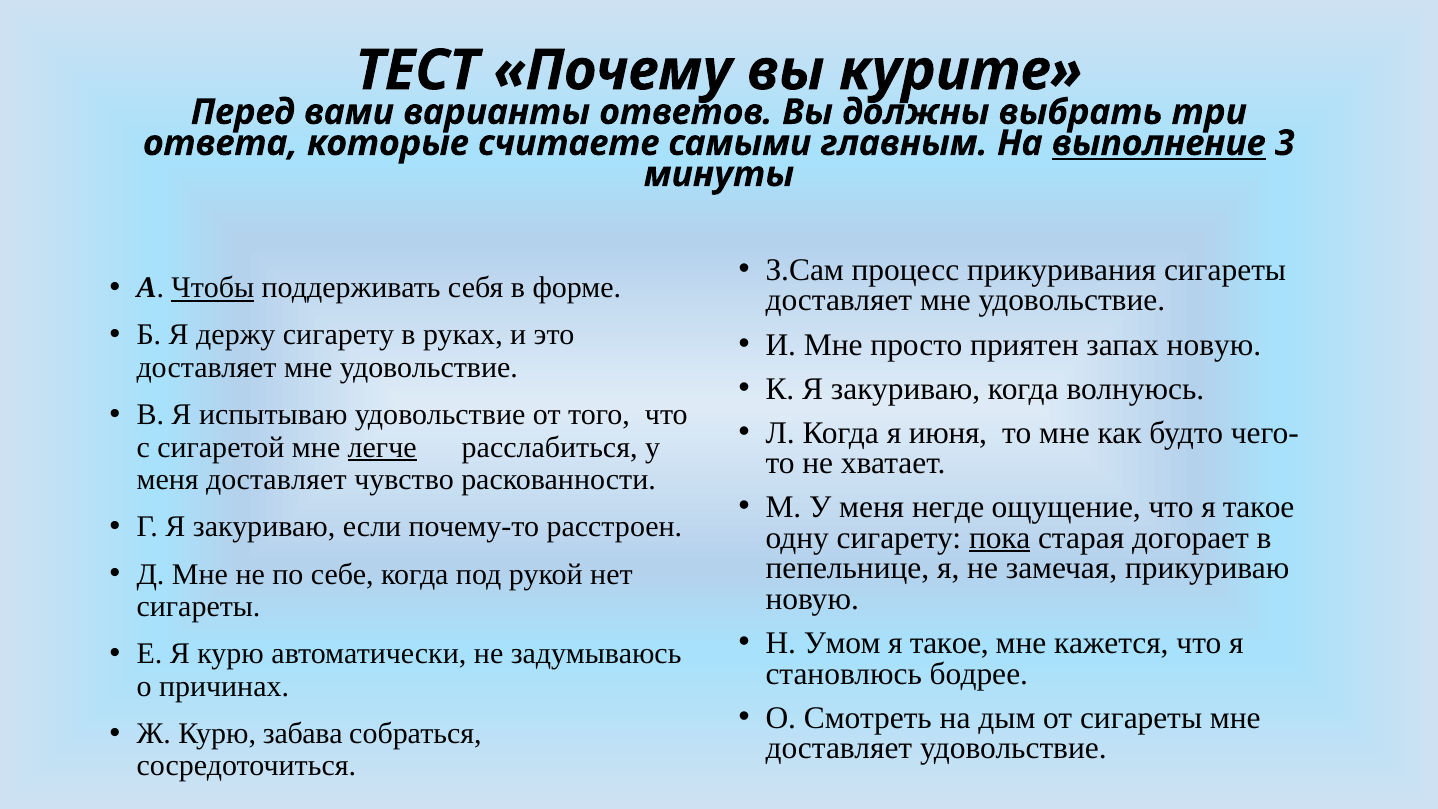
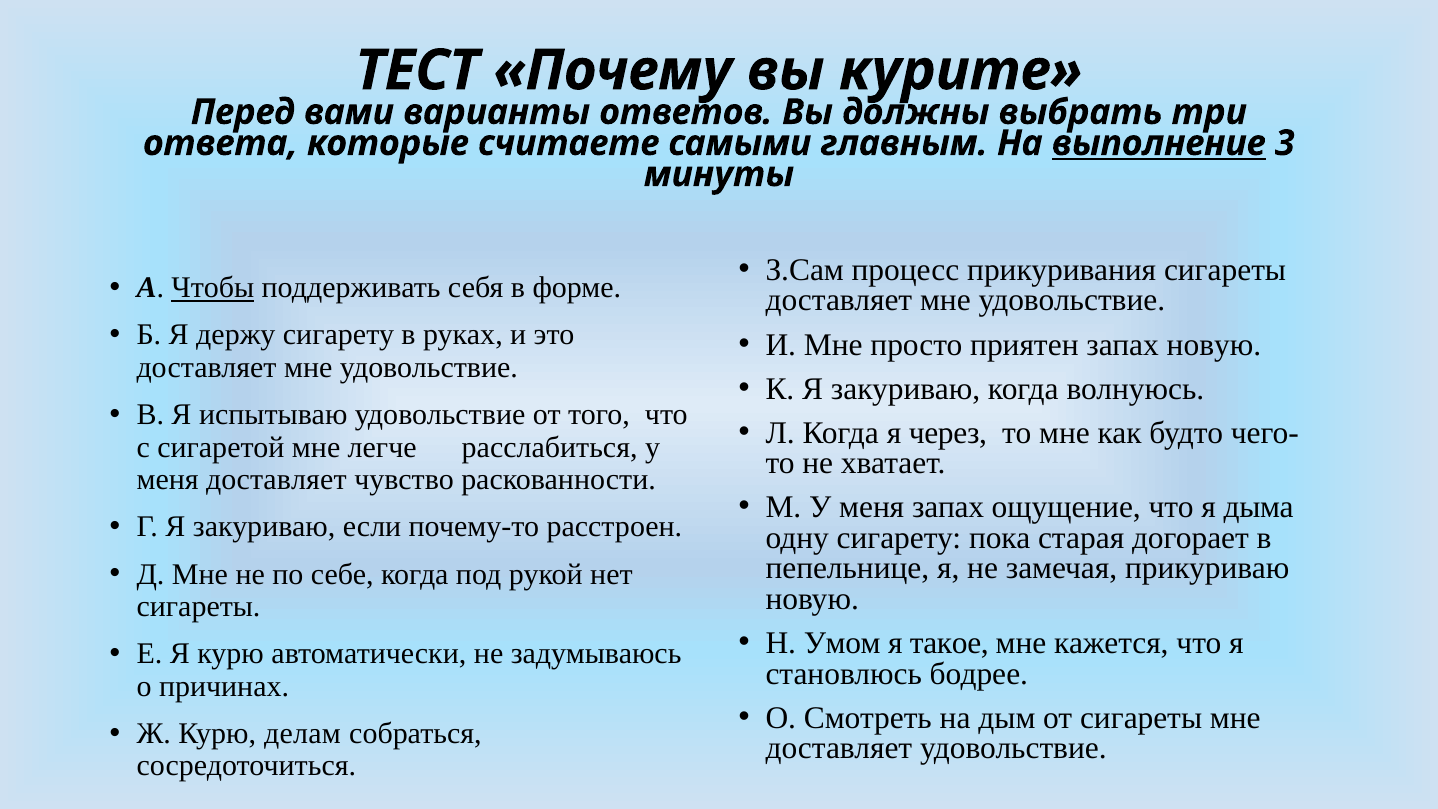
июня: июня -> через
легче underline: present -> none
меня негде: негде -> запах
что я такое: такое -> дыма
пока underline: present -> none
забава: забава -> делам
